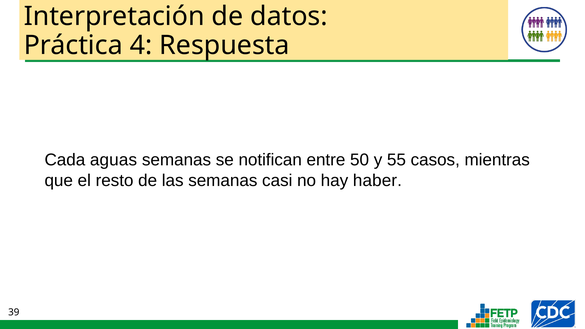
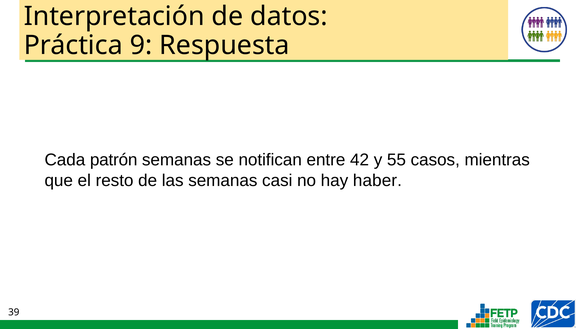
4: 4 -> 9
aguas: aguas -> patrón
50: 50 -> 42
